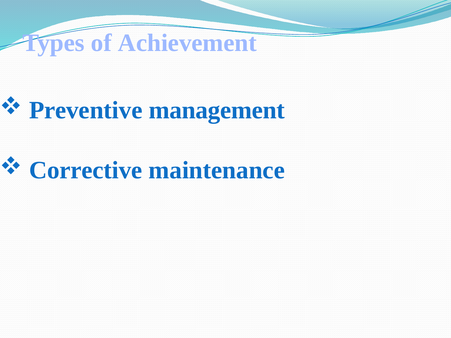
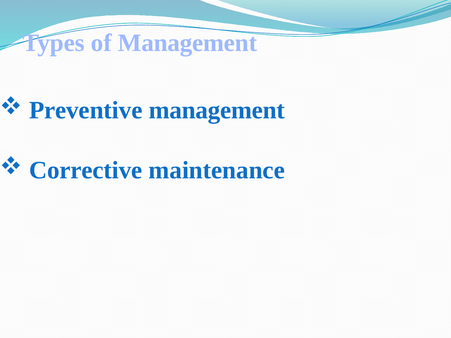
of Achievement: Achievement -> Management
